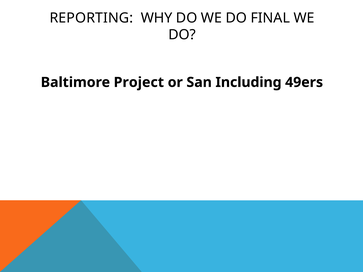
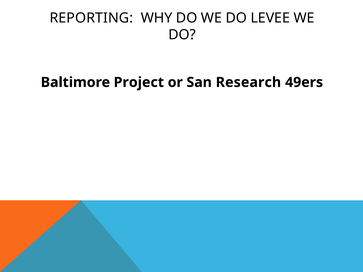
FINAL: FINAL -> LEVEE
Including: Including -> Research
